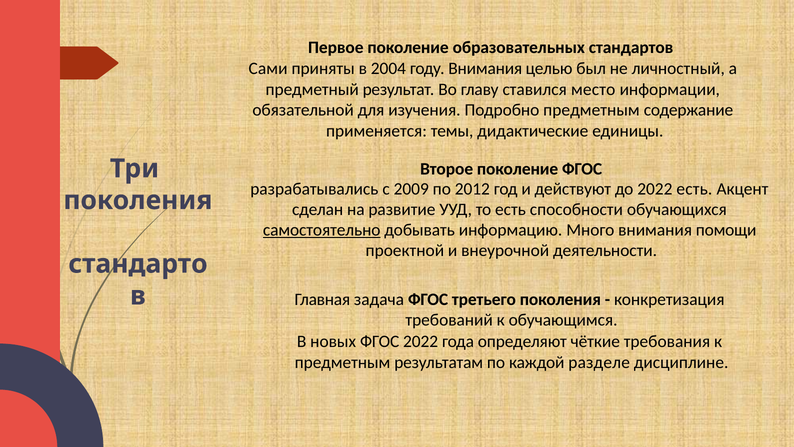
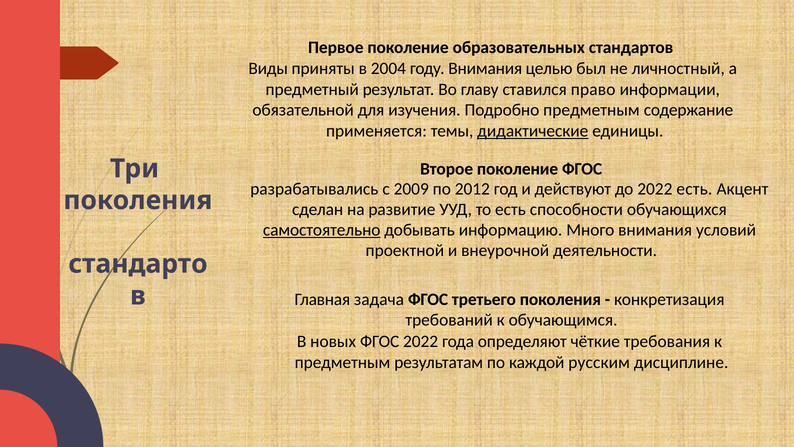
Сами: Сами -> Виды
место: место -> право
дидактические underline: none -> present
помощи: помощи -> условий
разделе: разделе -> русским
